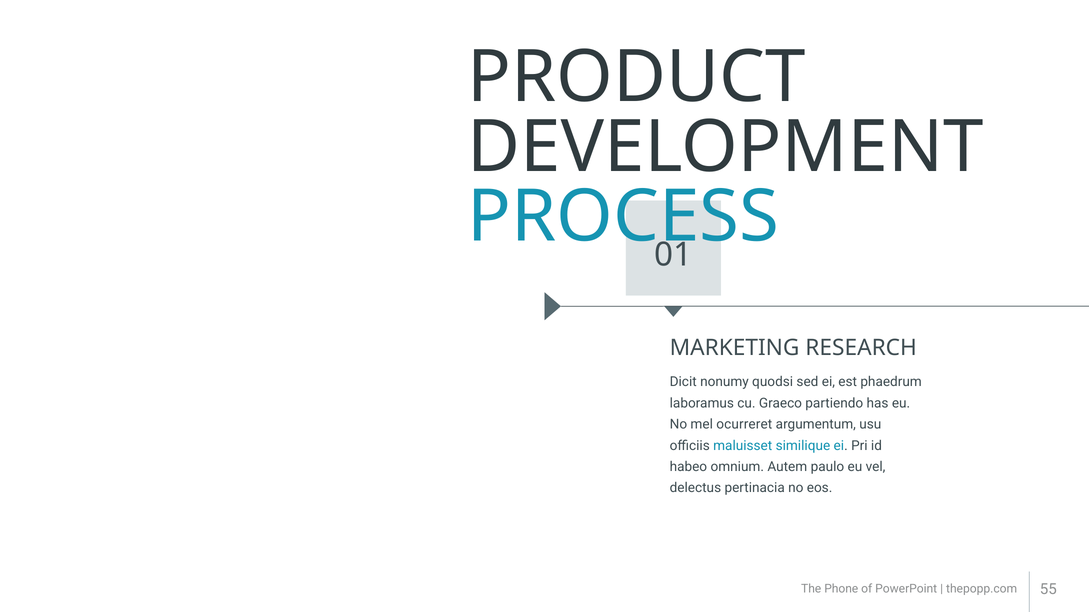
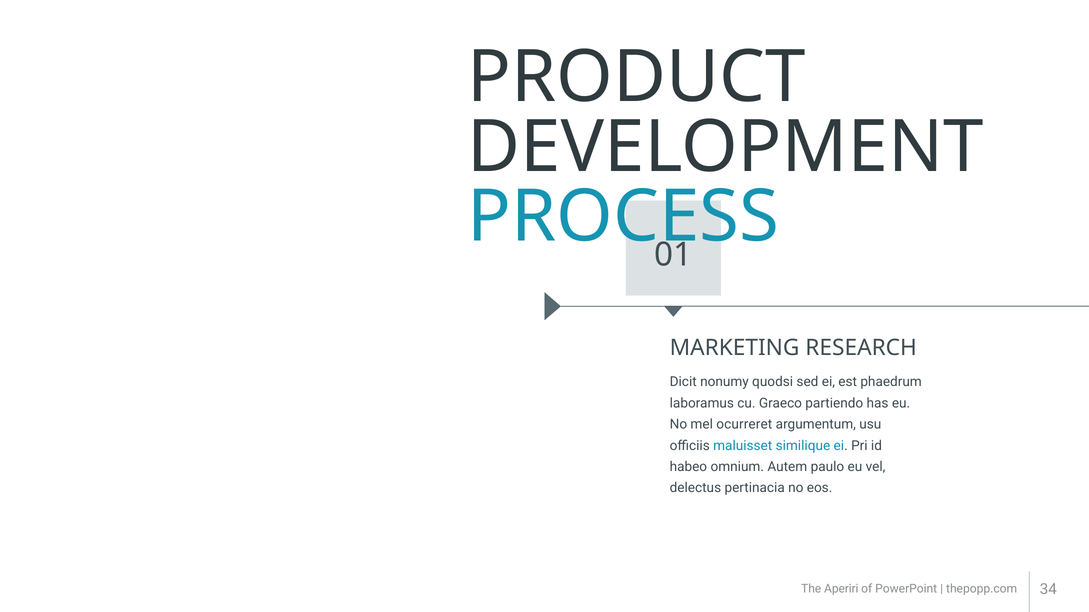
Phone: Phone -> Aperiri
55: 55 -> 34
